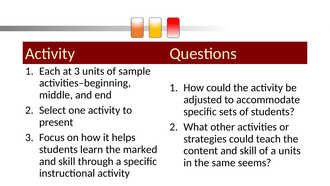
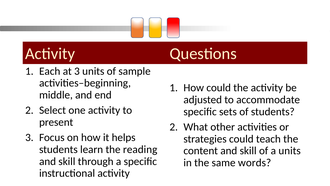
marked: marked -> reading
seems: seems -> words
